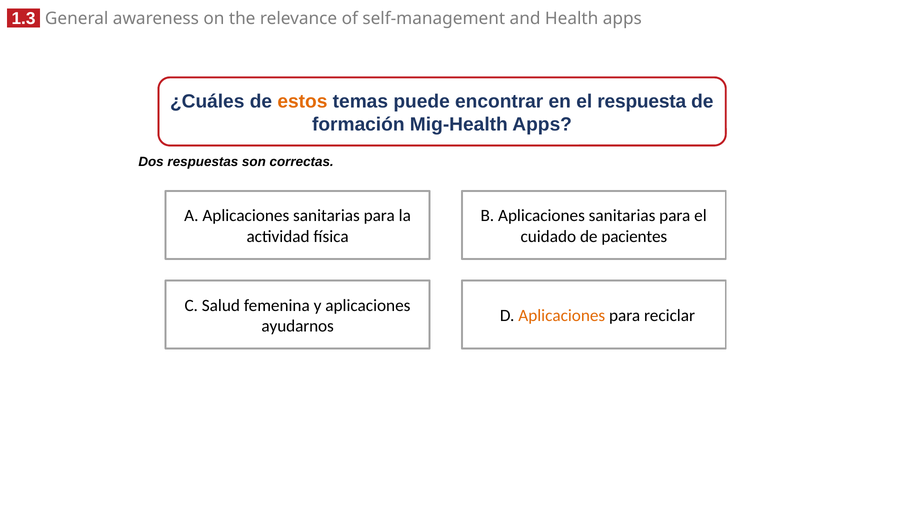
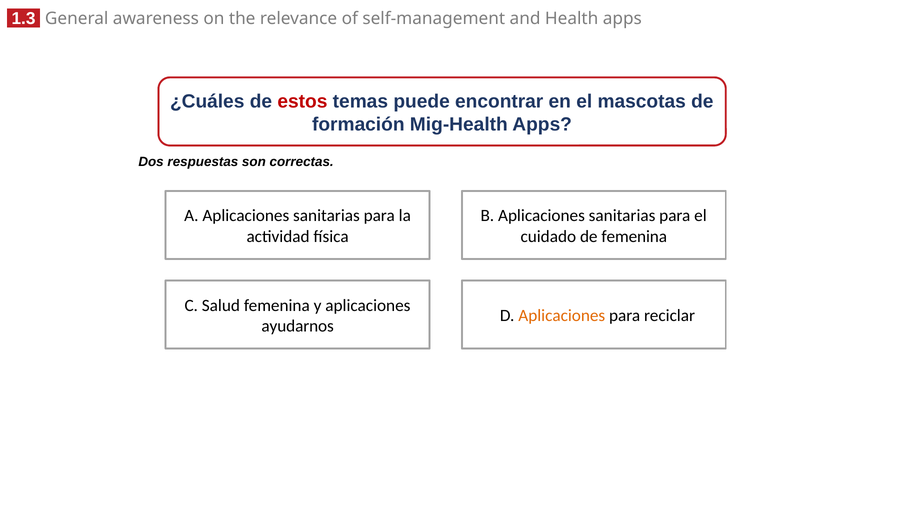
estos colour: orange -> red
respuesta: respuesta -> mascotas
de pacientes: pacientes -> femenina
